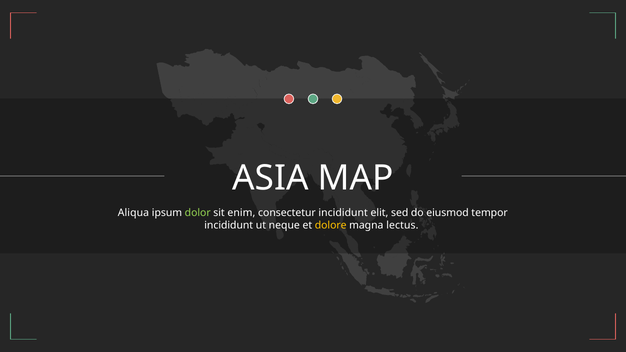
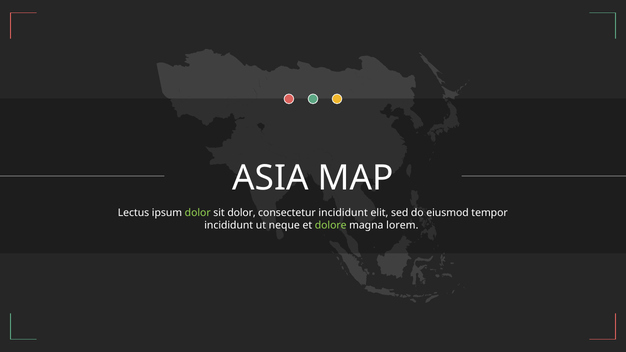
Aliqua: Aliqua -> Lectus
sit enim: enim -> dolor
dolore colour: yellow -> light green
lectus: lectus -> lorem
